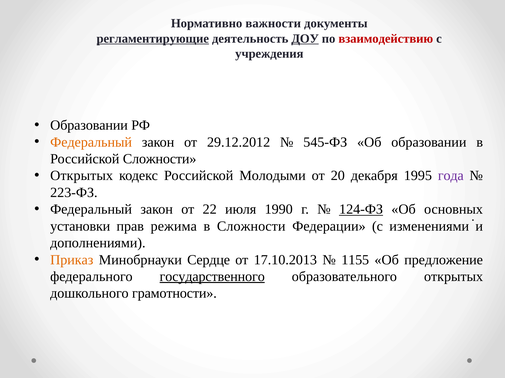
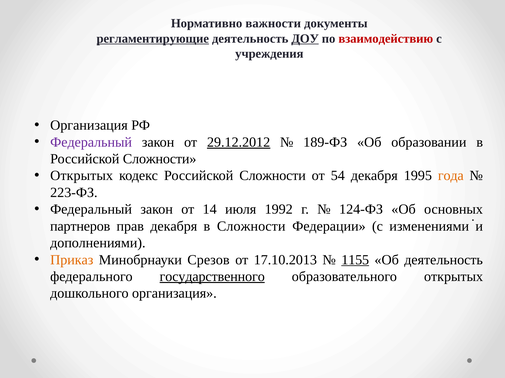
Образовании at (89, 126): Образовании -> Организация
Федеральный at (91, 142) colour: orange -> purple
29.12.2012 underline: none -> present
545-ФЗ: 545-ФЗ -> 189-ФЗ
кодекс Российской Молодыми: Молодыми -> Сложности
20: 20 -> 54
года colour: purple -> orange
22: 22 -> 14
1990: 1990 -> 1992
124-ФЗ underline: present -> none
установки: установки -> партнеров
прав режима: режима -> декабря
Сердце: Сердце -> Срезов
1155 underline: none -> present
Об предложение: предложение -> деятельность
дошкольного грамотности: грамотности -> организация
